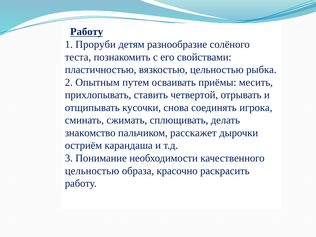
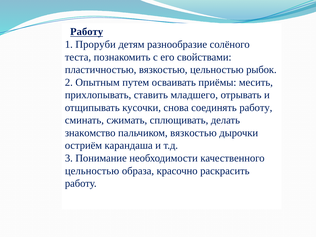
рыбка: рыбка -> рыбок
четвертой: четвертой -> младшего
соединять игрока: игрока -> работу
пальчиком расскажет: расскажет -> вязкостью
